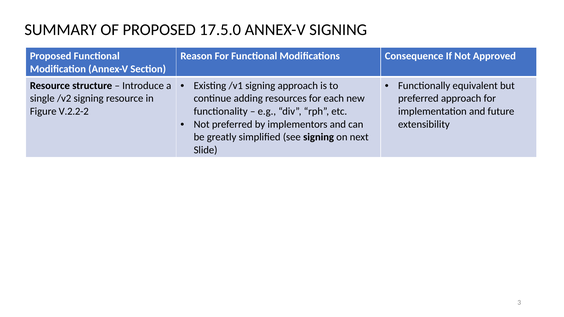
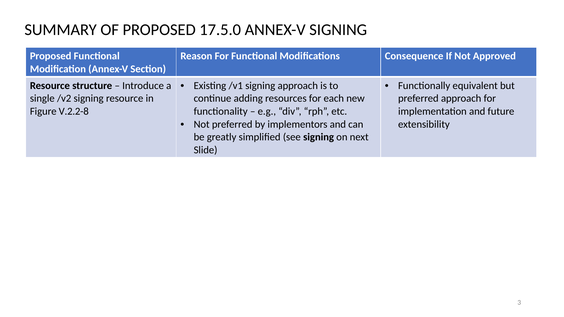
V.2.2-2: V.2.2-2 -> V.2.2-8
